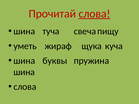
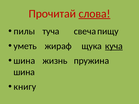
шина at (24, 31): шина -> пилы
куча underline: none -> present
буквы: буквы -> жизнь
слова at (25, 87): слова -> книгу
